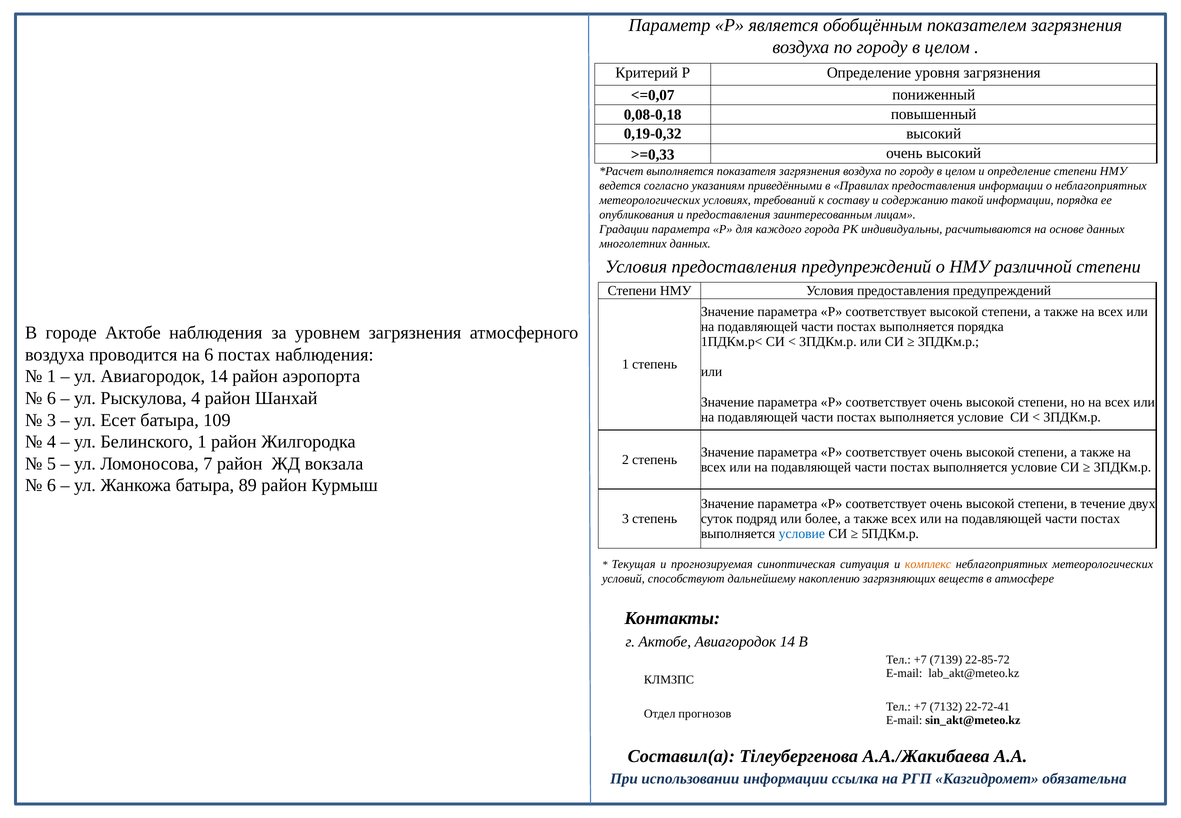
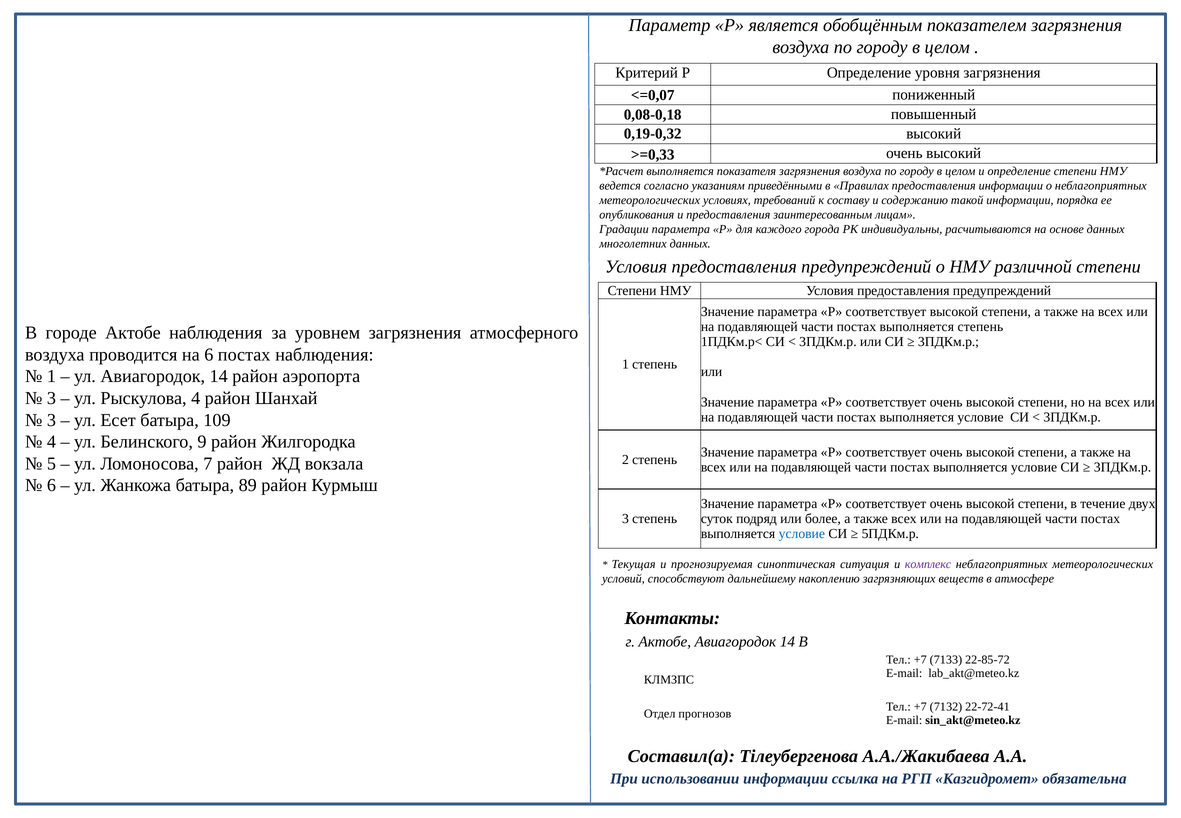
выполняется порядка: порядка -> степень
6 at (51, 398): 6 -> 3
Белинского 1: 1 -> 9
комплекс colour: orange -> purple
7139: 7139 -> 7133
